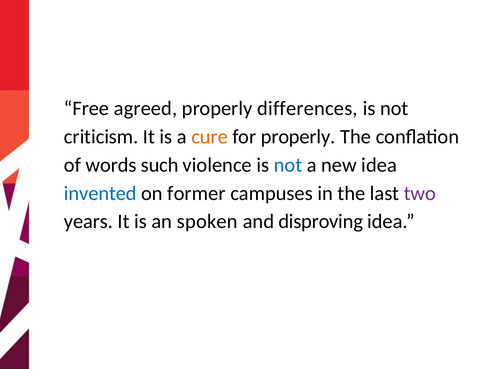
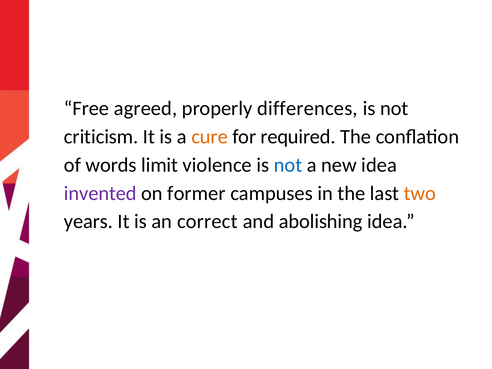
for properly: properly -> required
such: such -> limit
invented colour: blue -> purple
two colour: purple -> orange
spoken: spoken -> correct
disproving: disproving -> abolishing
